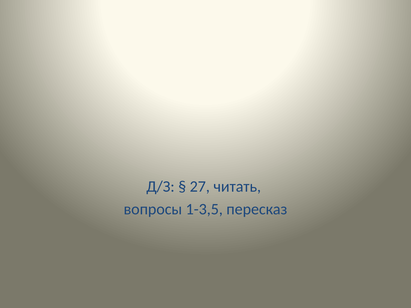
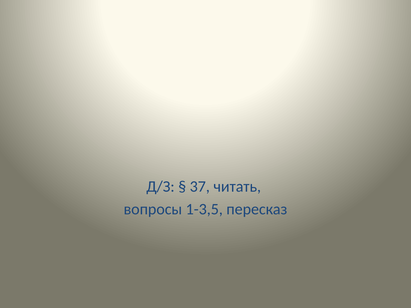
27: 27 -> 37
